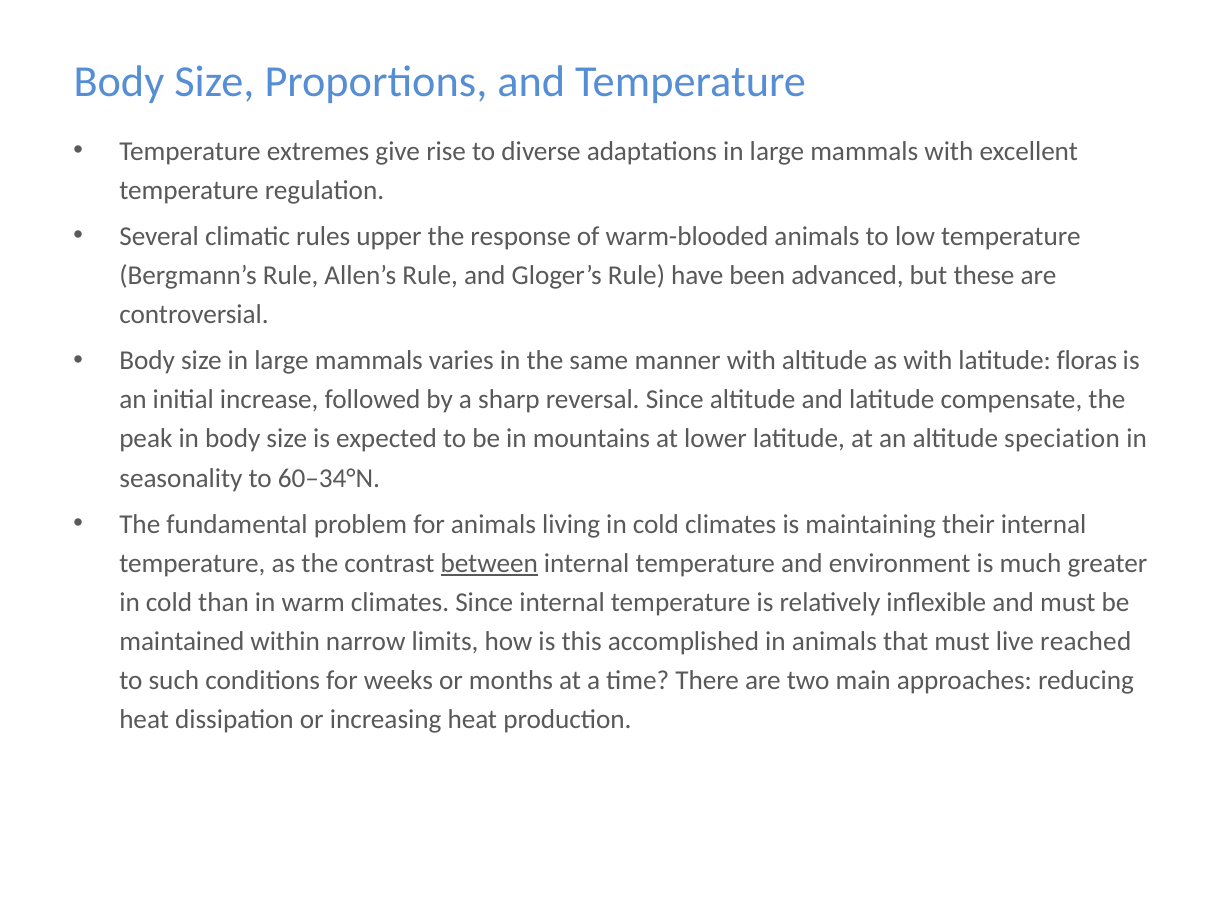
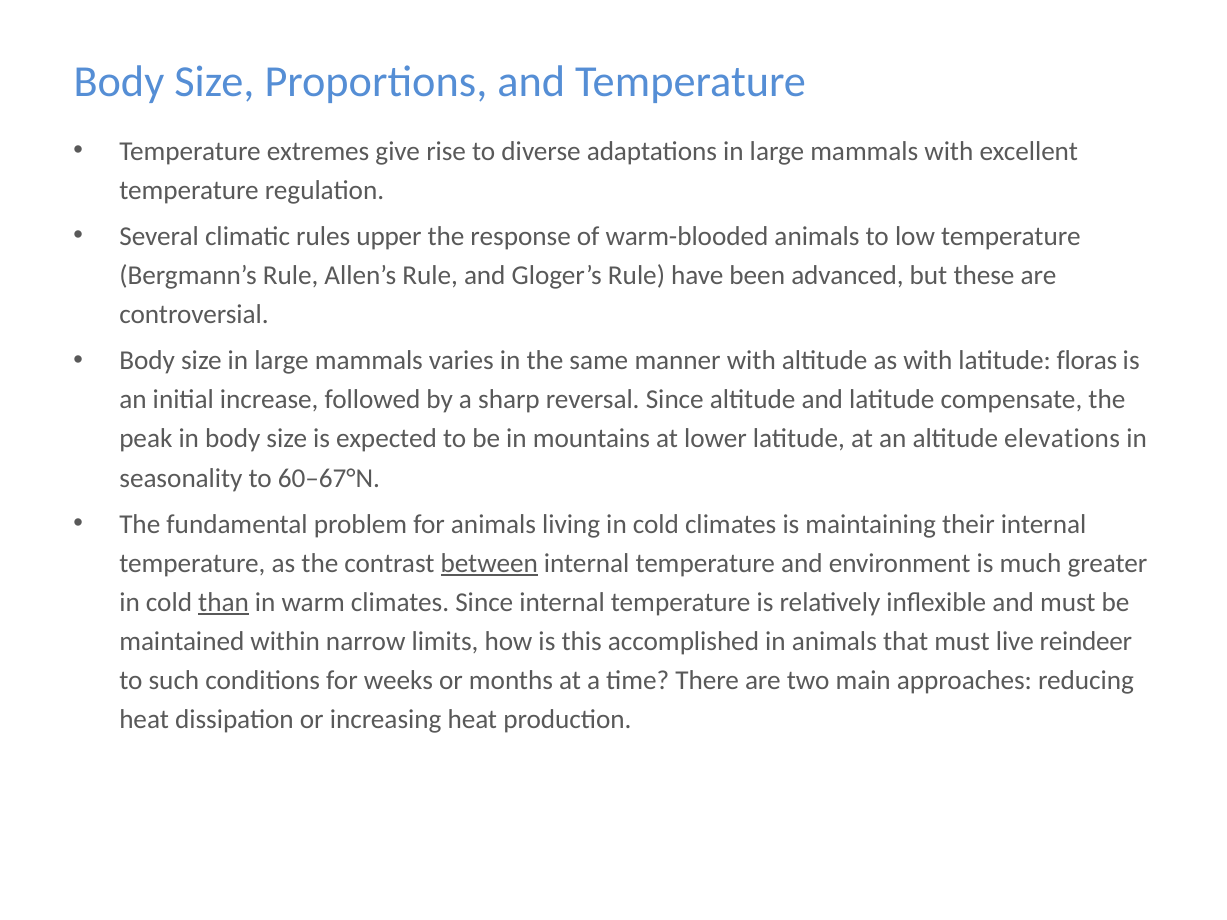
speciation: speciation -> elevations
60–34°N: 60–34°N -> 60–67°N
than underline: none -> present
reached: reached -> reindeer
